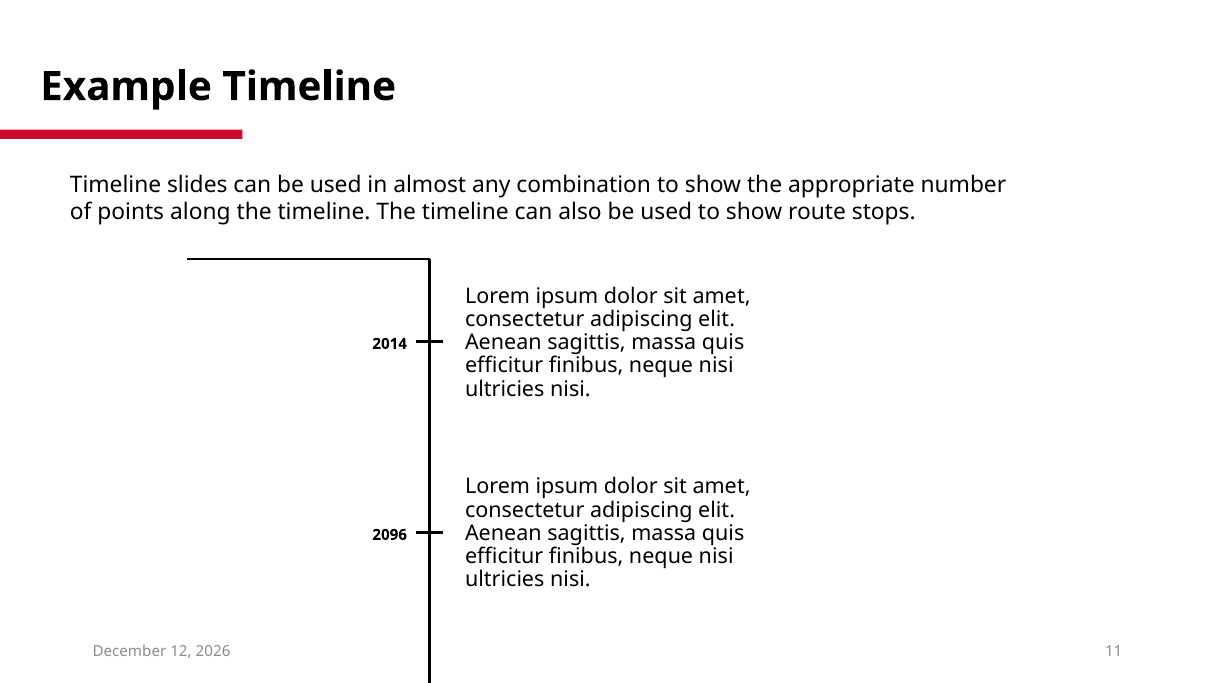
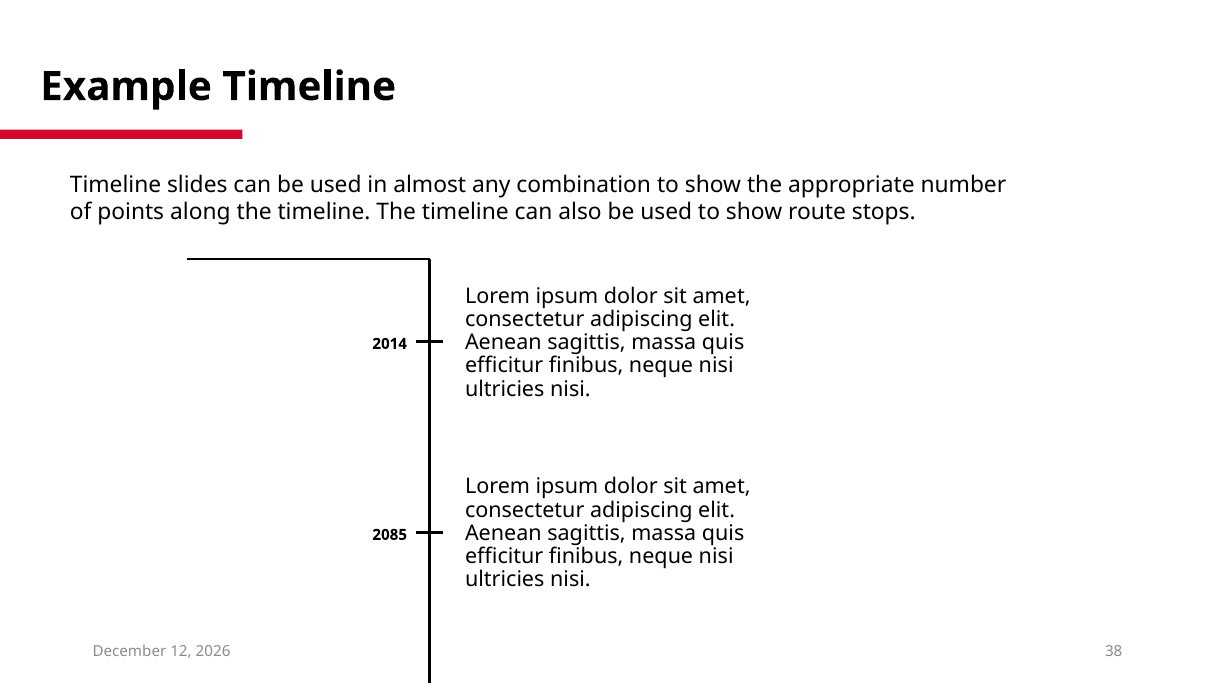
2096: 2096 -> 2085
11: 11 -> 38
